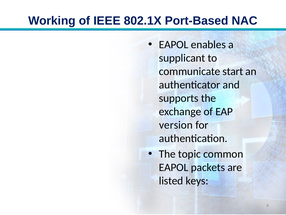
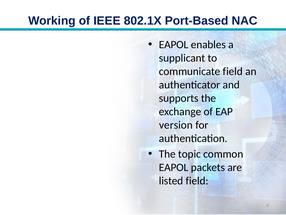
communicate start: start -> field
listed keys: keys -> field
